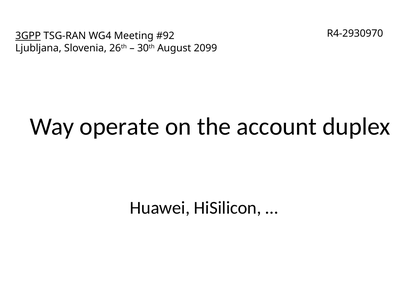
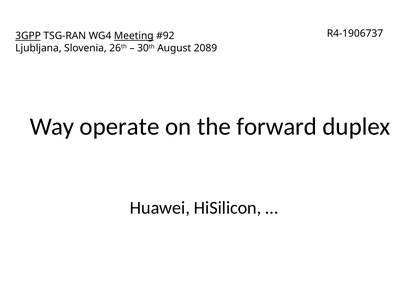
R4-2930970: R4-2930970 -> R4-1906737
Meeting underline: none -> present
2099: 2099 -> 2089
account: account -> forward
